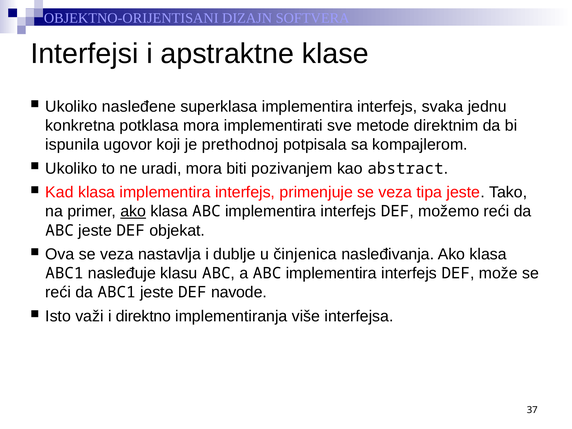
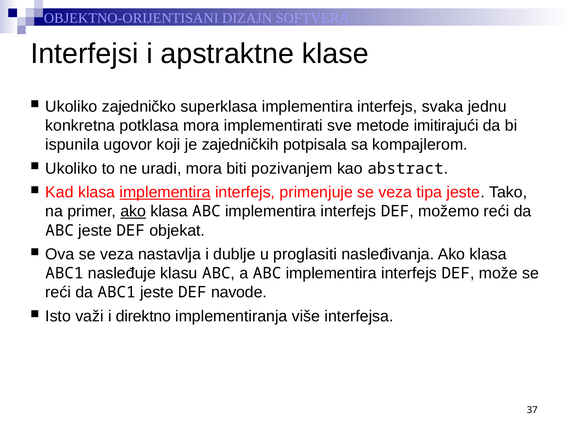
nasleđene: nasleđene -> zajedničko
direktnim: direktnim -> imitirajući
prethodnoj: prethodnoj -> zajedničkih
implementira at (165, 192) underline: none -> present
činjenica: činjenica -> proglasiti
